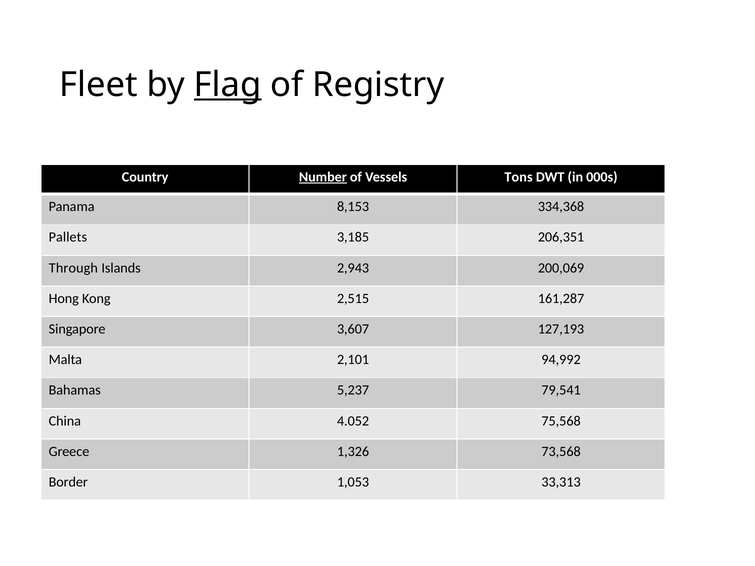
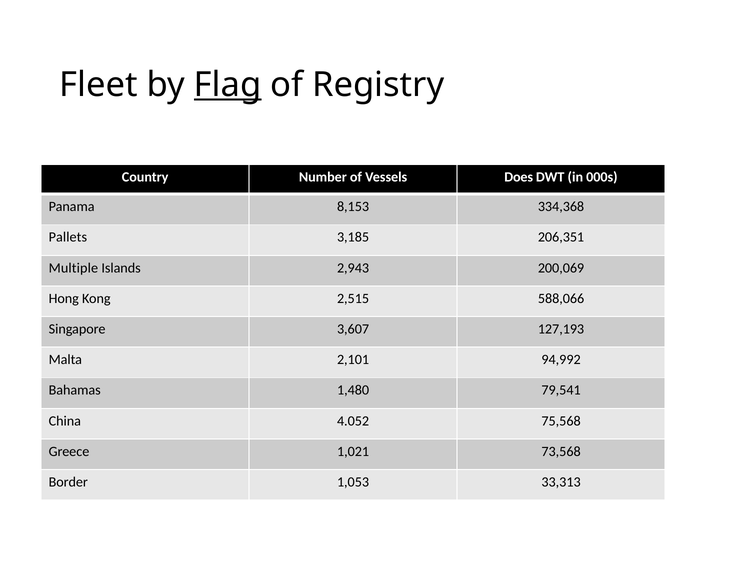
Number underline: present -> none
Tons: Tons -> Does
Through: Through -> Multiple
161,287: 161,287 -> 588,066
5,237: 5,237 -> 1,480
1,326: 1,326 -> 1,021
